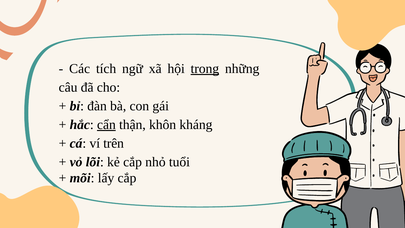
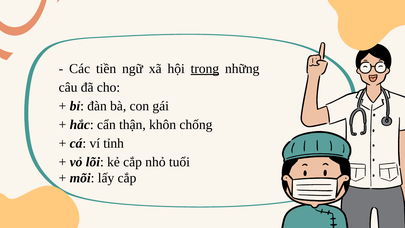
tích: tích -> tiền
cẩn underline: present -> none
kháng: kháng -> chống
trên: trên -> tỉnh
